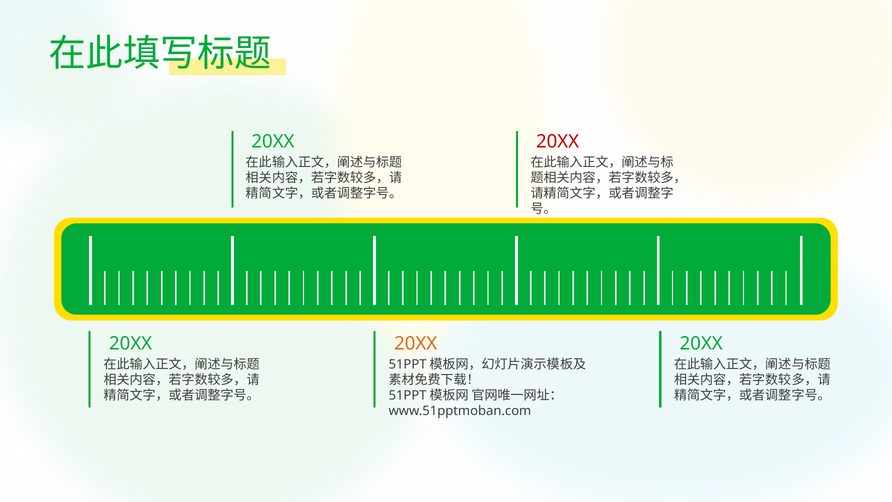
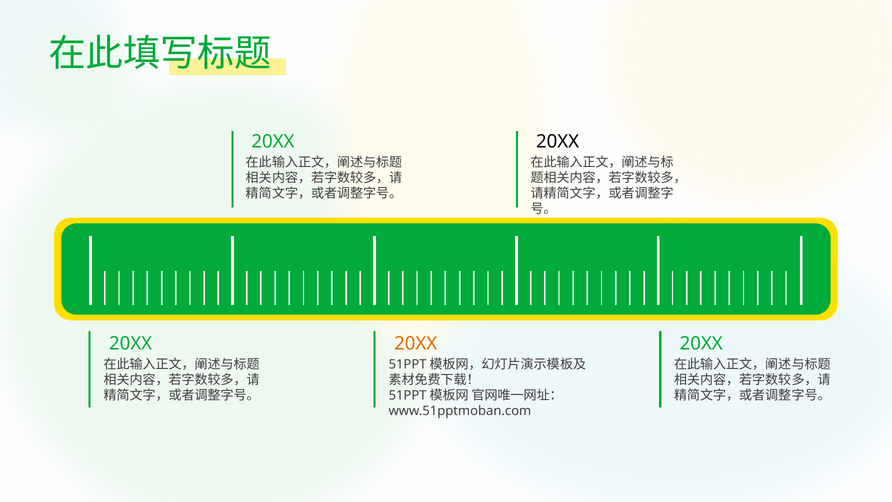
20XX at (558, 142) colour: red -> black
